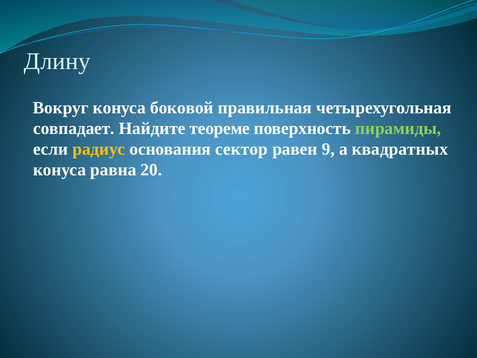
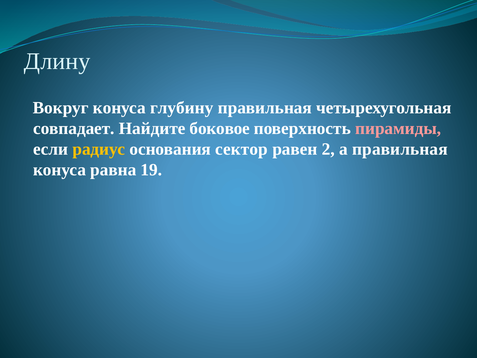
боковой: боковой -> глубину
теореме: теореме -> боковое
пирамиды colour: light green -> pink
9: 9 -> 2
а квадратных: квадратных -> правильная
20: 20 -> 19
